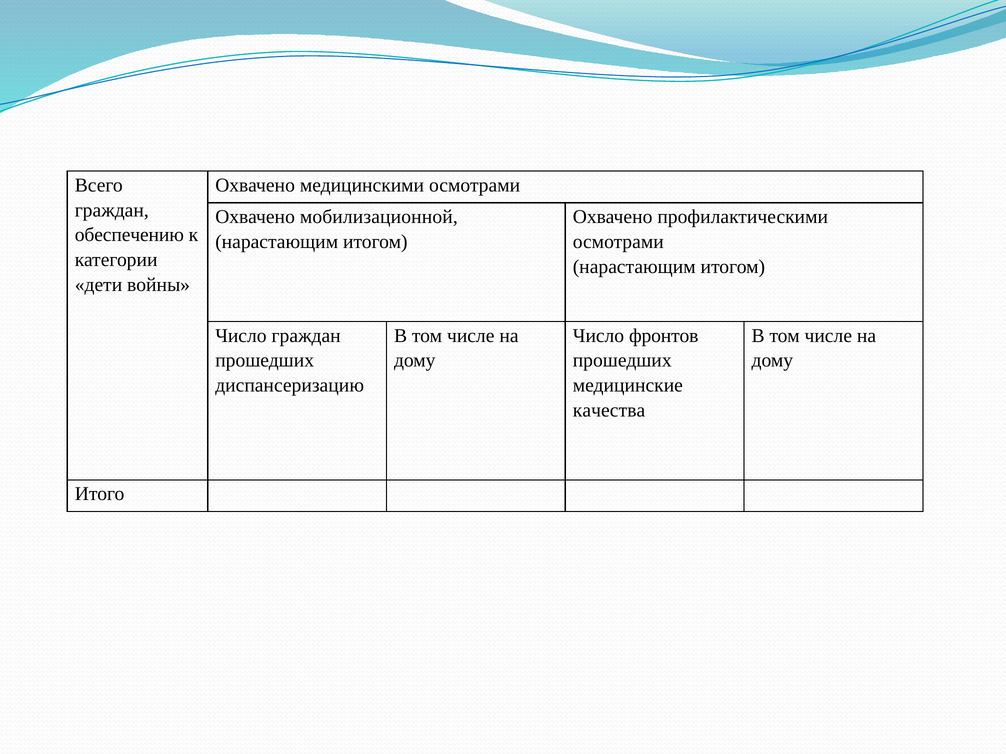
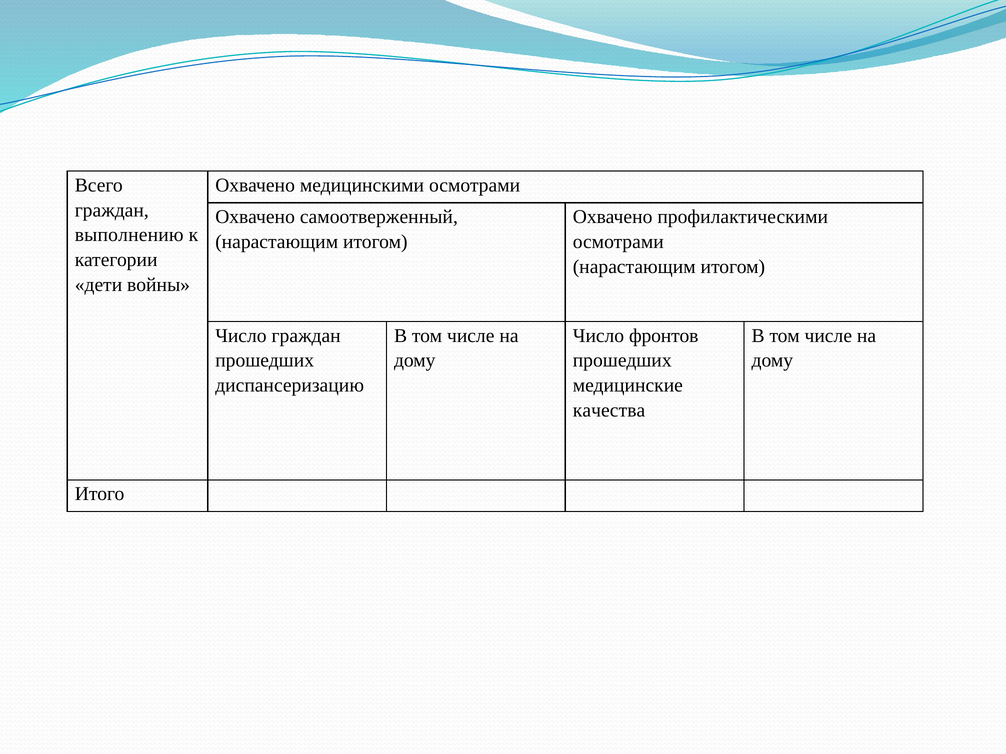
мобилизационной: мобилизационной -> самоотверженный
обеспечению: обеспечению -> выполнению
